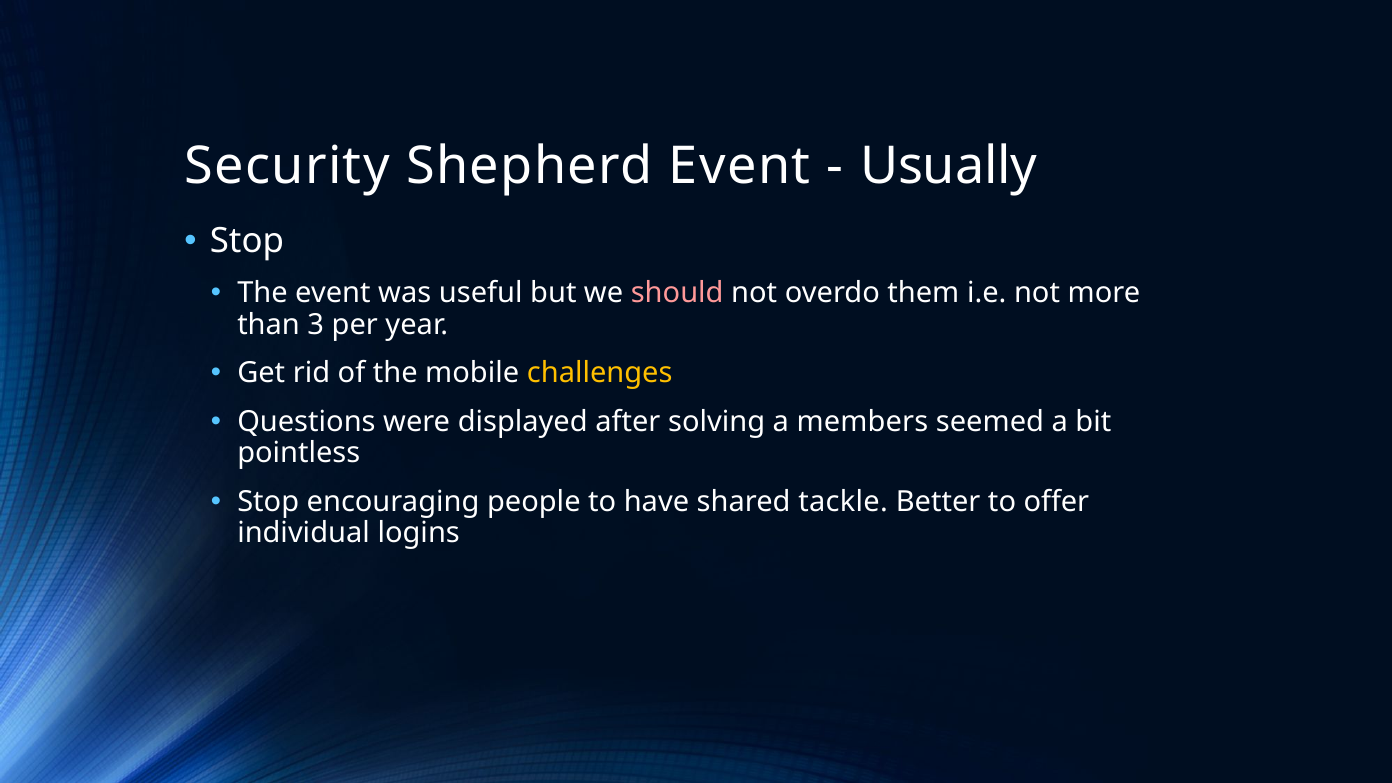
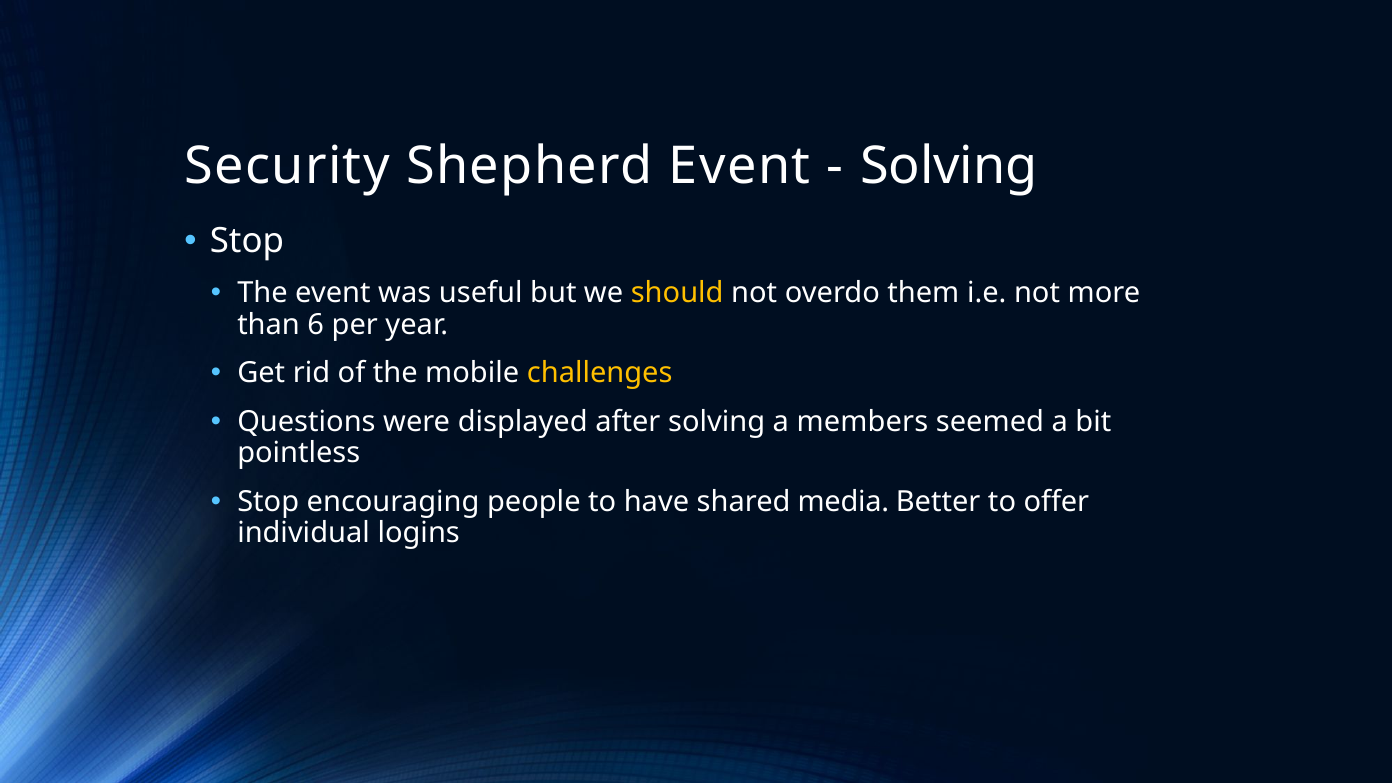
Usually at (949, 166): Usually -> Solving
should colour: pink -> yellow
3: 3 -> 6
tackle: tackle -> media
